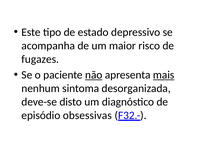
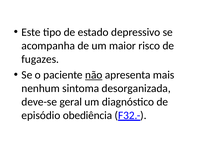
mais underline: present -> none
disto: disto -> geral
obsessivas: obsessivas -> obediência
